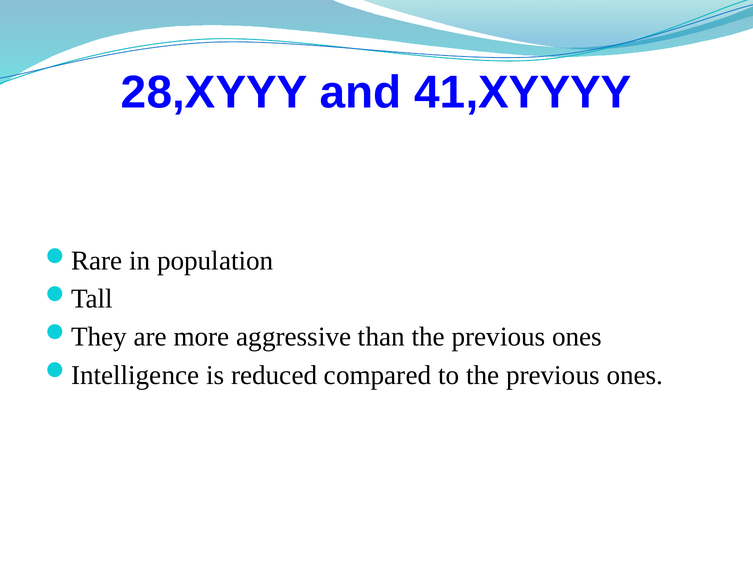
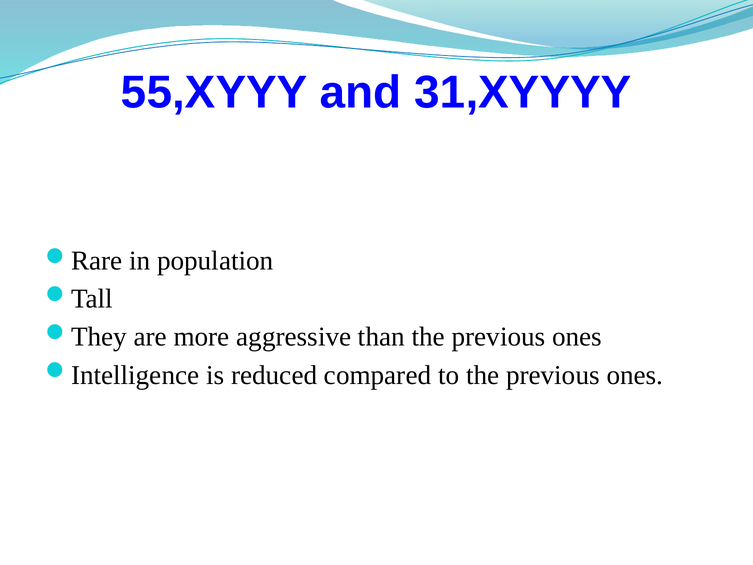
28,XYYY: 28,XYYY -> 55,XYYY
41,XYYYY: 41,XYYYY -> 31,XYYYY
